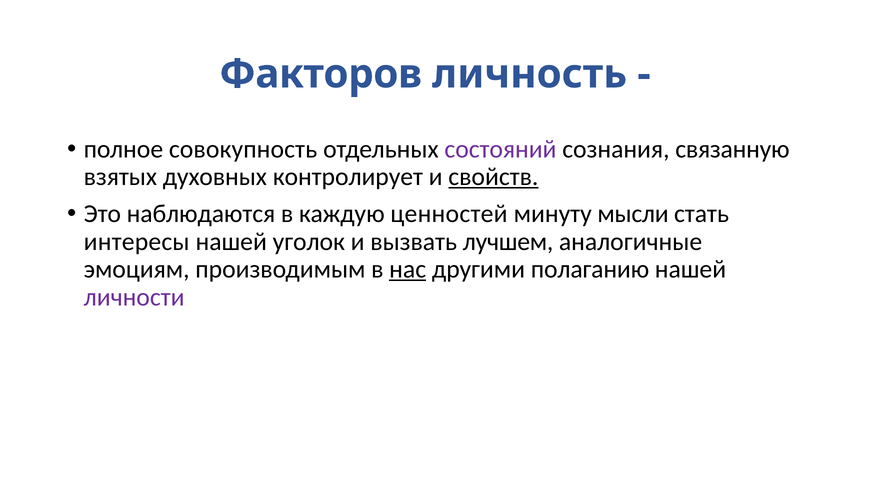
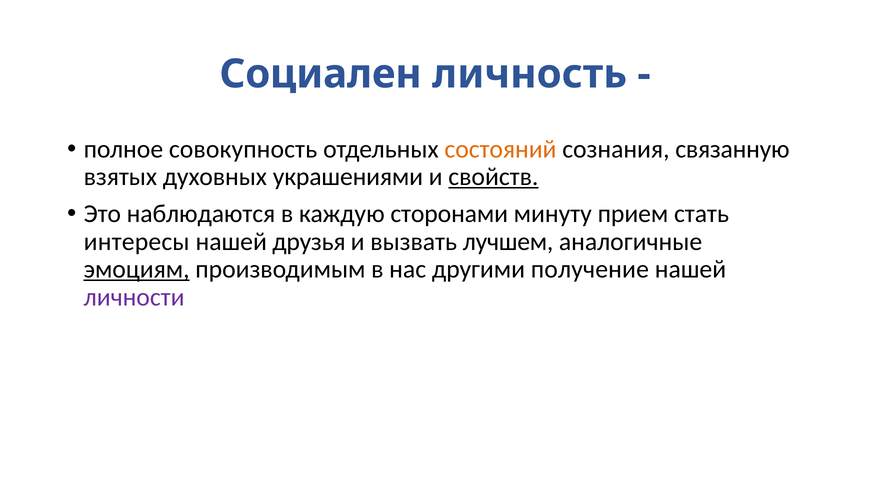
Факторов: Факторов -> Социален
состояний colour: purple -> orange
контролирует: контролирует -> украшениями
ценностей: ценностей -> сторонами
мысли: мысли -> прием
уголок: уголок -> друзья
эмоциям underline: none -> present
нас underline: present -> none
полаганию: полаганию -> получение
